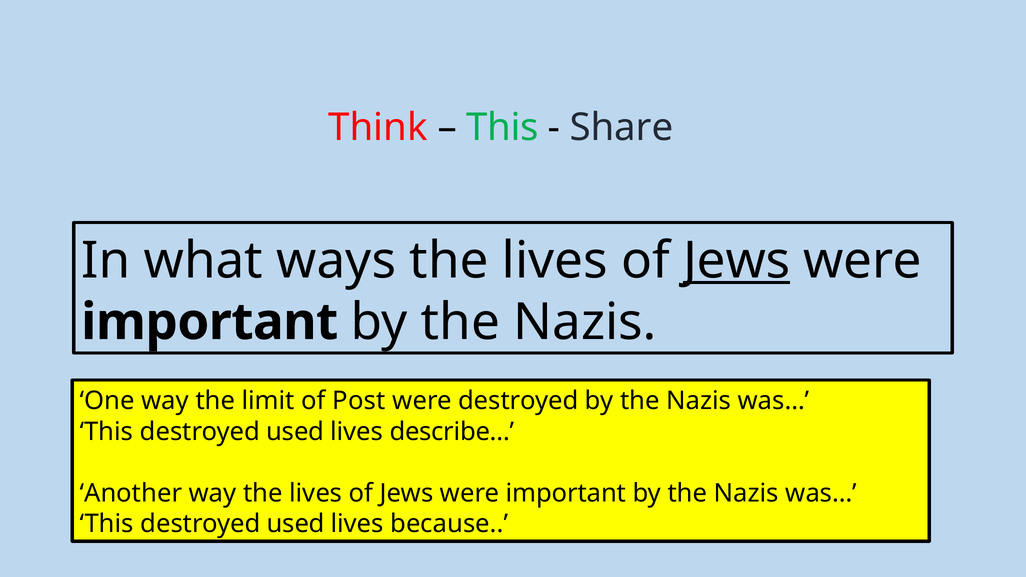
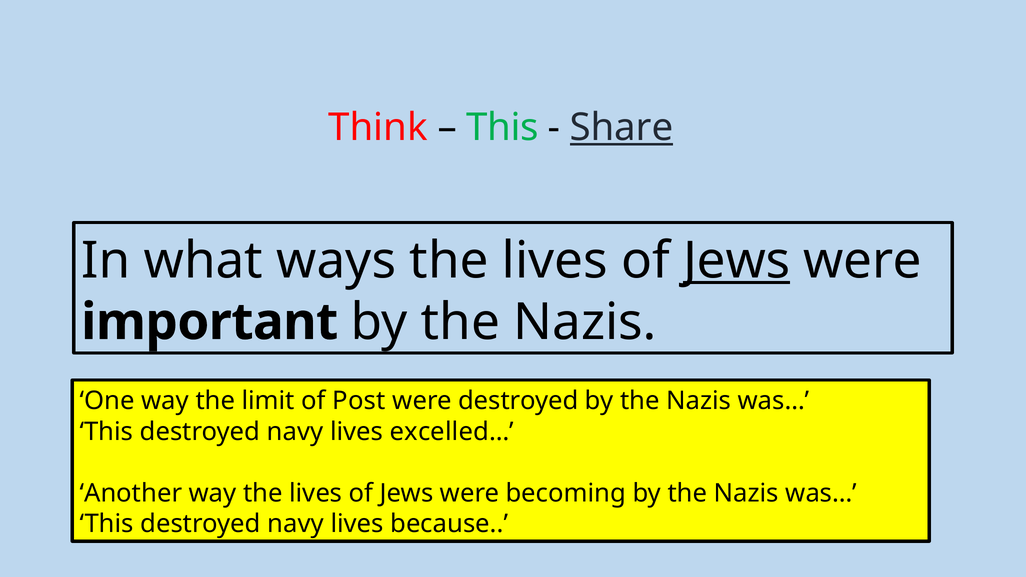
Share underline: none -> present
used at (295, 432): used -> navy
describe…: describe… -> excelled…
important at (566, 493): important -> becoming
used at (296, 524): used -> navy
